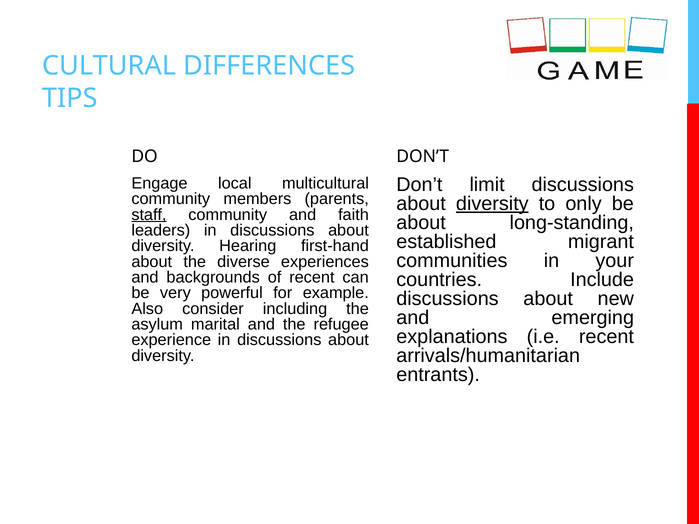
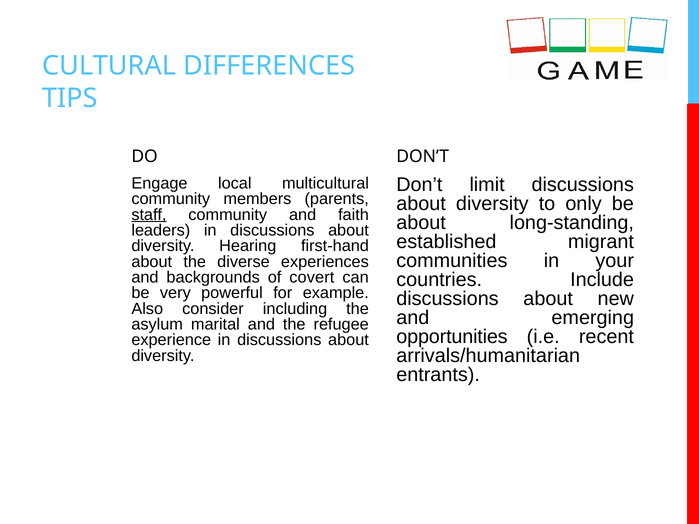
diversity at (492, 204) underline: present -> none
of recent: recent -> covert
explanations: explanations -> opportunities
